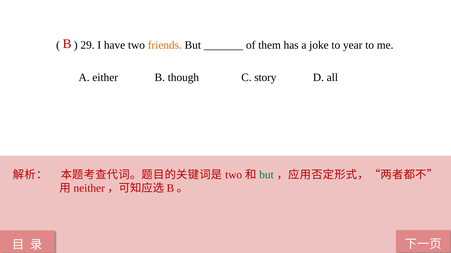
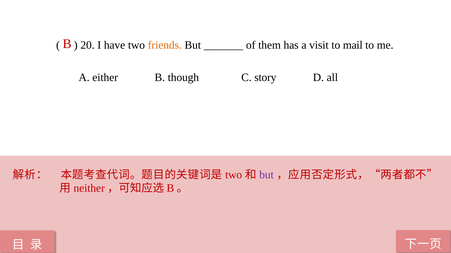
29: 29 -> 20
joke: joke -> visit
year: year -> mail
but at (267, 175) colour: green -> purple
